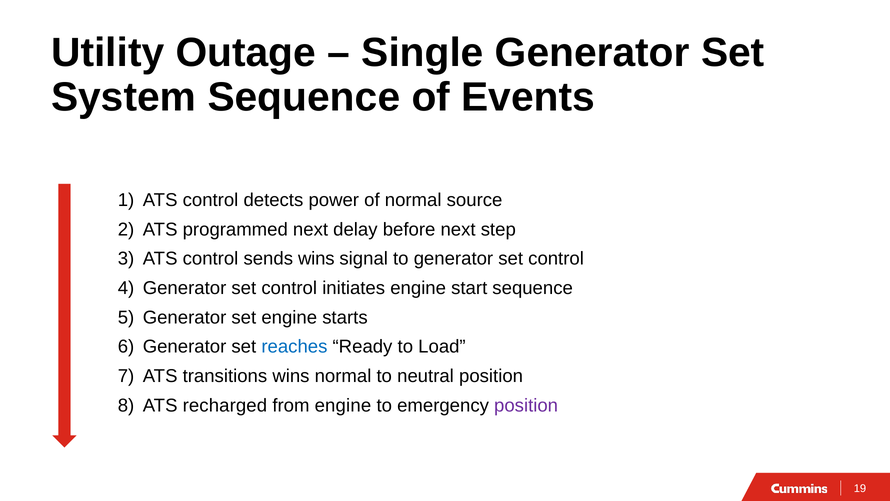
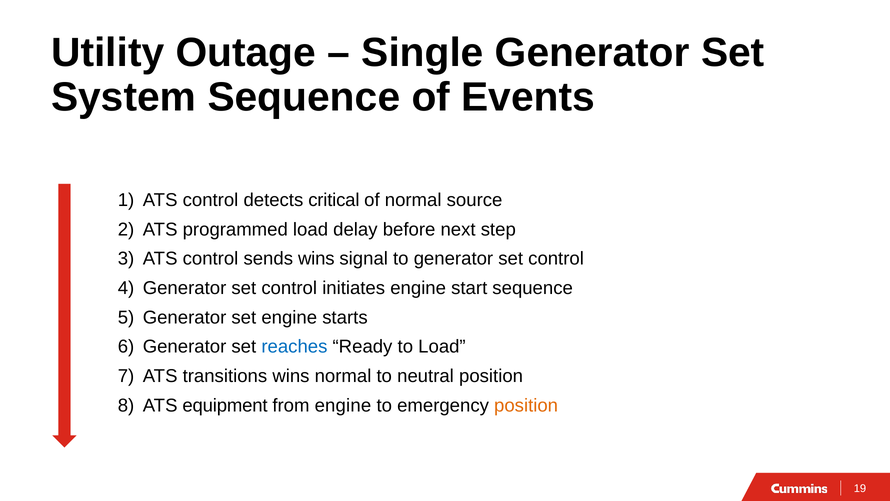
power: power -> critical
programmed next: next -> load
recharged: recharged -> equipment
position at (526, 405) colour: purple -> orange
